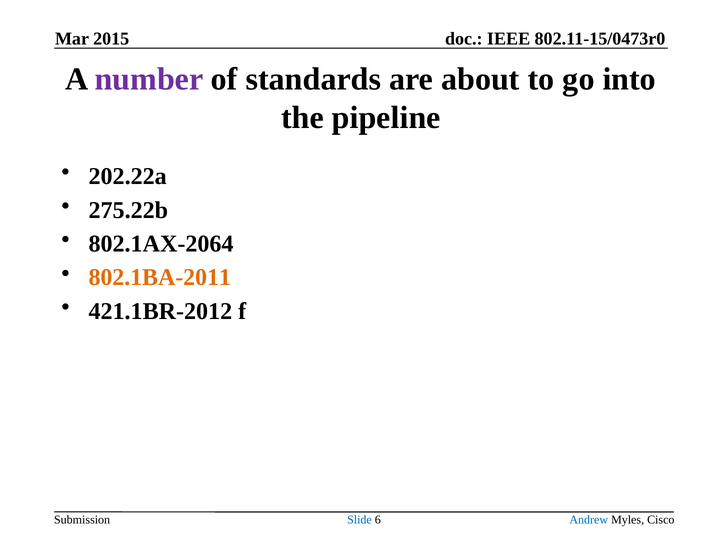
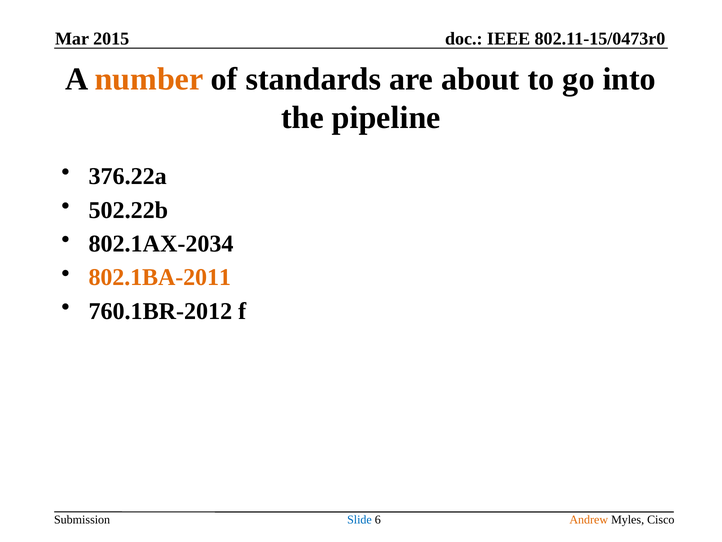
number colour: purple -> orange
202.22a: 202.22a -> 376.22a
275.22b: 275.22b -> 502.22b
802.1AX-2064: 802.1AX-2064 -> 802.1AX-2034
421.1BR-2012: 421.1BR-2012 -> 760.1BR-2012
Andrew colour: blue -> orange
